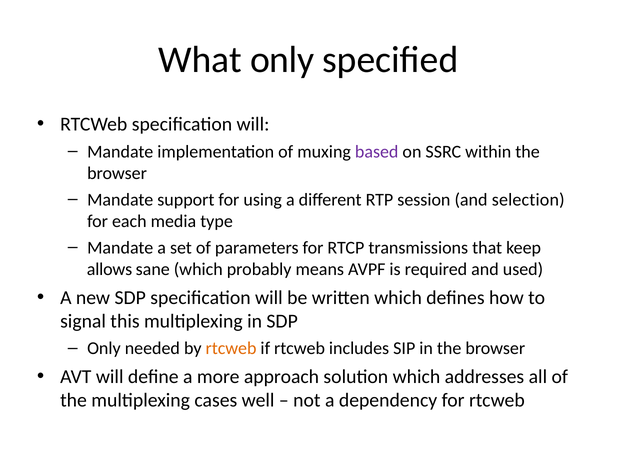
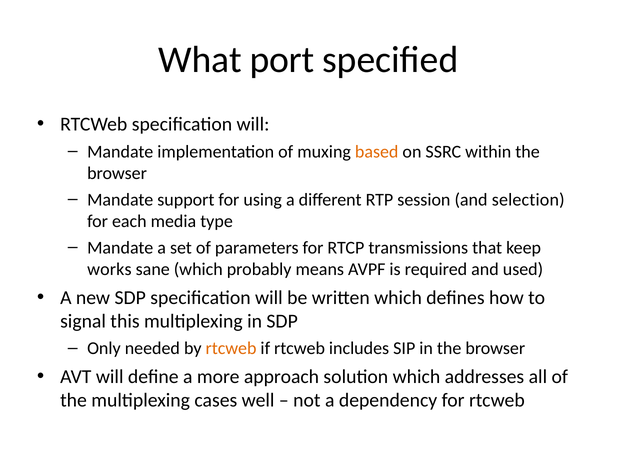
What only: only -> port
based colour: purple -> orange
allows: allows -> works
